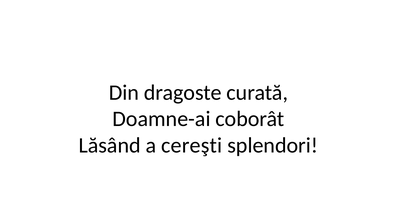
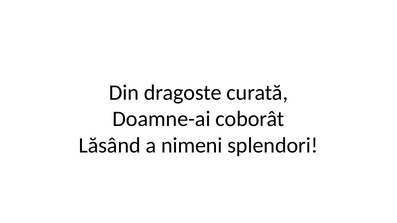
cereşti: cereşti -> nimeni
